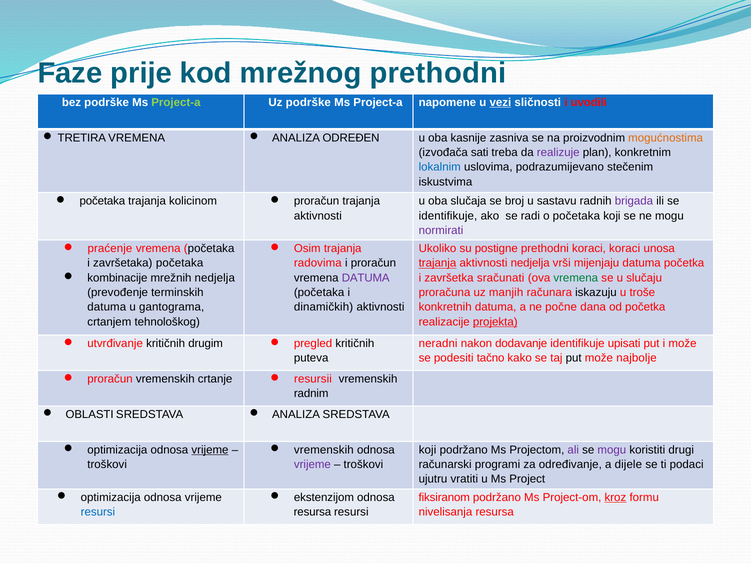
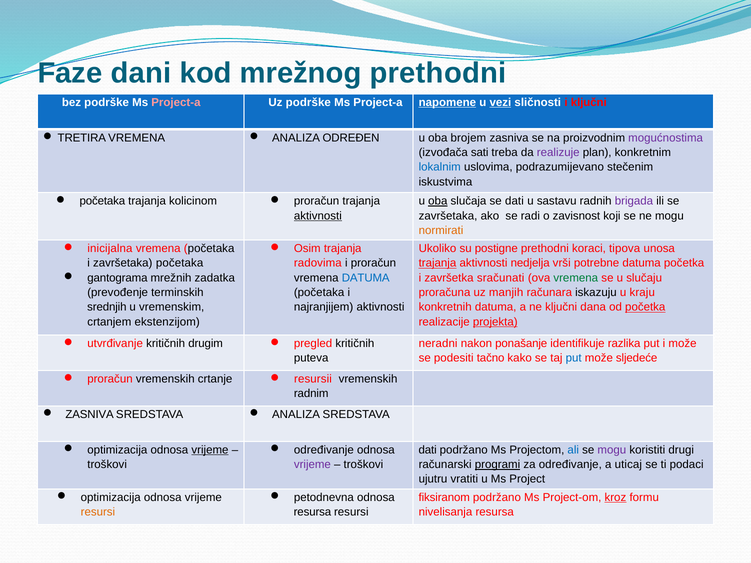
prije: prije -> dani
Project-a at (176, 102) colour: light green -> pink
napomene underline: none -> present
i uvodili: uvodili -> ključni
kasnije: kasnije -> brojem
mogućnostima colour: orange -> purple
oba at (438, 201) underline: none -> present
se broj: broj -> dati
aktivnosti at (318, 216) underline: none -> present
identifikuje at (448, 216): identifikuje -> završetaka
o početaka: početaka -> zavisnost
normirati colour: purple -> orange
praćenje: praćenje -> inicijalna
koraci koraci: koraci -> tipova
mijenjaju: mijenjaju -> potrebne
kombinacije: kombinacije -> gantograma
mrežnih nedjelja: nedjelja -> zadatka
DATUMA at (366, 278) colour: purple -> blue
troše: troše -> kraju
datuma at (107, 307): datuma -> srednjih
gantograma: gantograma -> vremenskim
dinamičkih: dinamičkih -> najranjijem
ne počne: počne -> ključni
početka at (645, 307) underline: none -> present
tehnološkog: tehnološkog -> ekstenzijom
dodavanje: dodavanje -> ponašanje
upisati: upisati -> razlika
put at (574, 358) colour: black -> blue
najbolje: najbolje -> sljedeće
OBLASTI at (90, 415): OBLASTI -> ZASNIVA
vremenskih at (324, 450): vremenskih -> određivanje
koji at (428, 450): koji -> dati
ali colour: purple -> blue
programi underline: none -> present
dijele: dijele -> uticaj
ekstenzijom: ekstenzijom -> petodnevna
resursi at (98, 512) colour: blue -> orange
